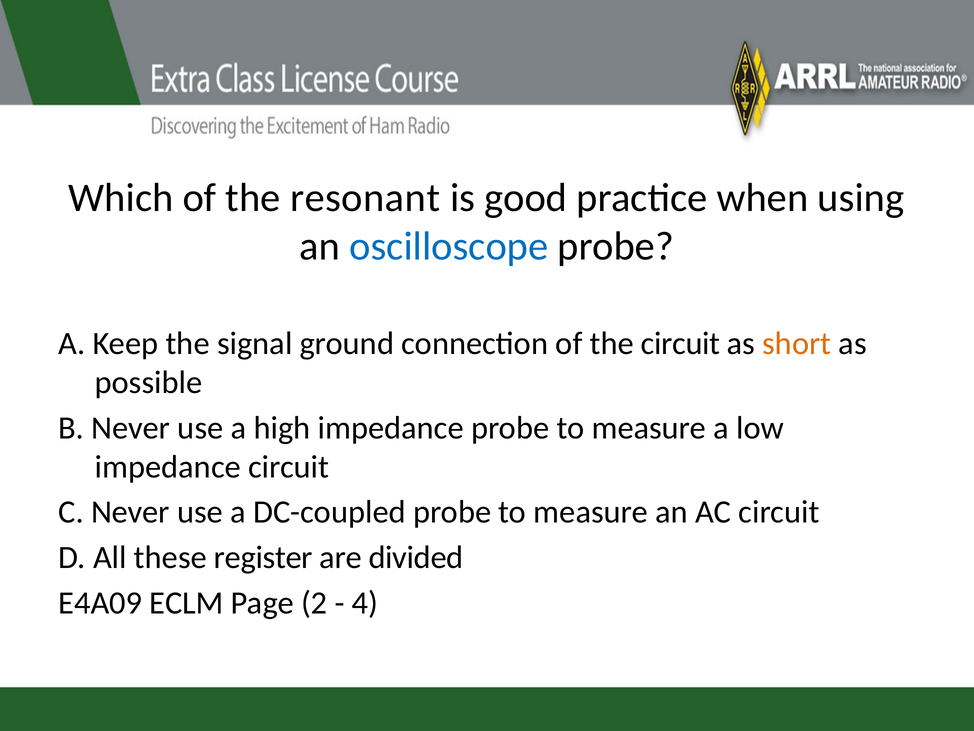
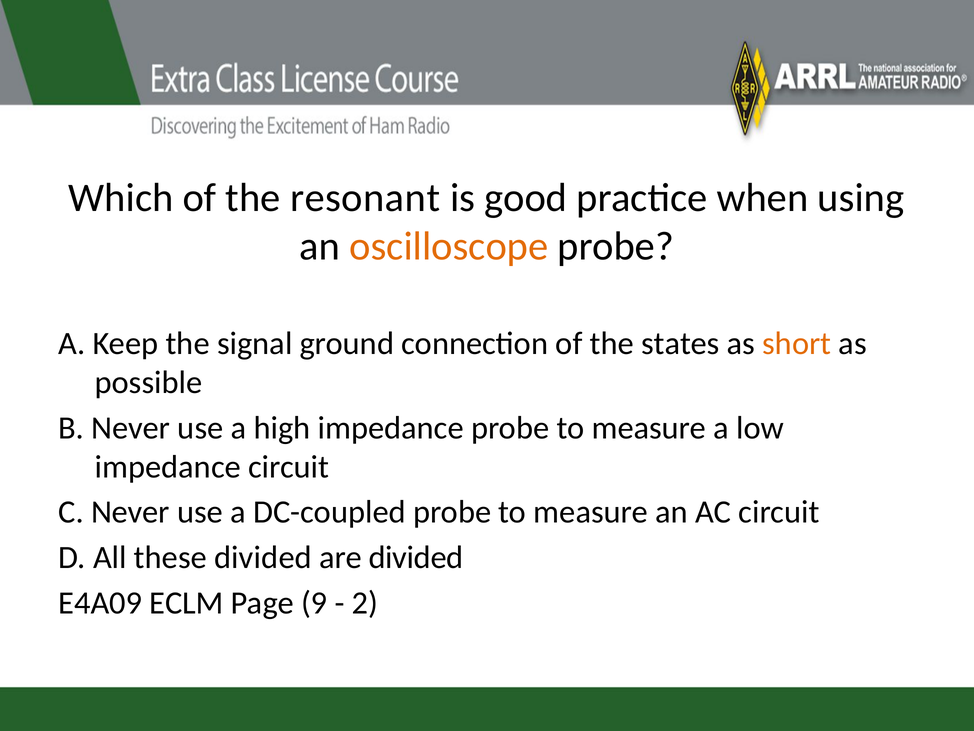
oscilloscope colour: blue -> orange
the circuit: circuit -> states
these register: register -> divided
2: 2 -> 9
4: 4 -> 2
